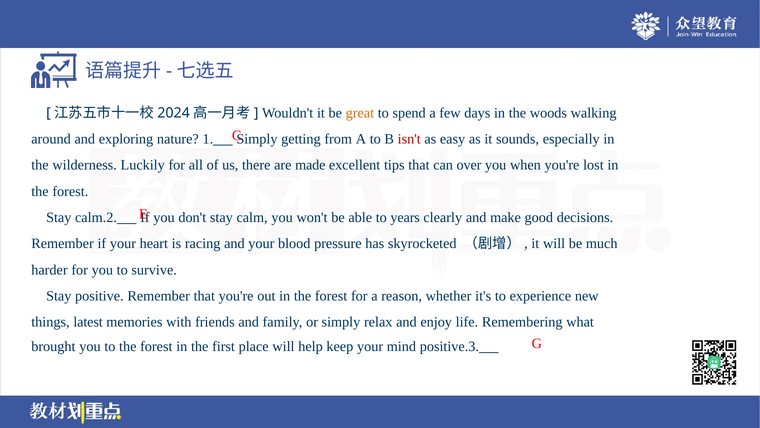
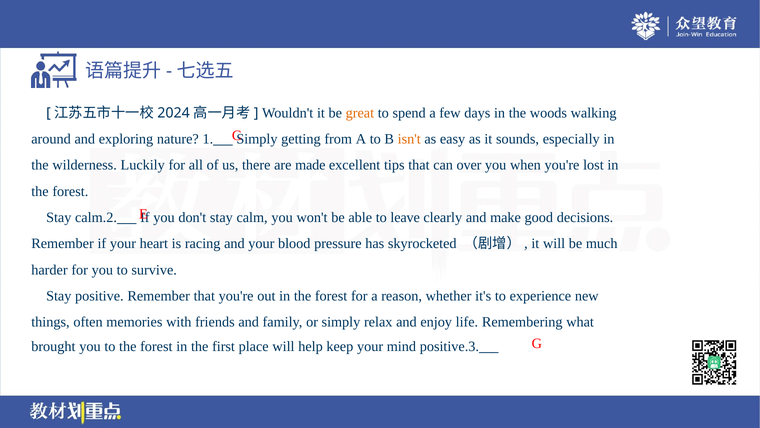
isn't colour: red -> orange
years: years -> leave
latest: latest -> often
